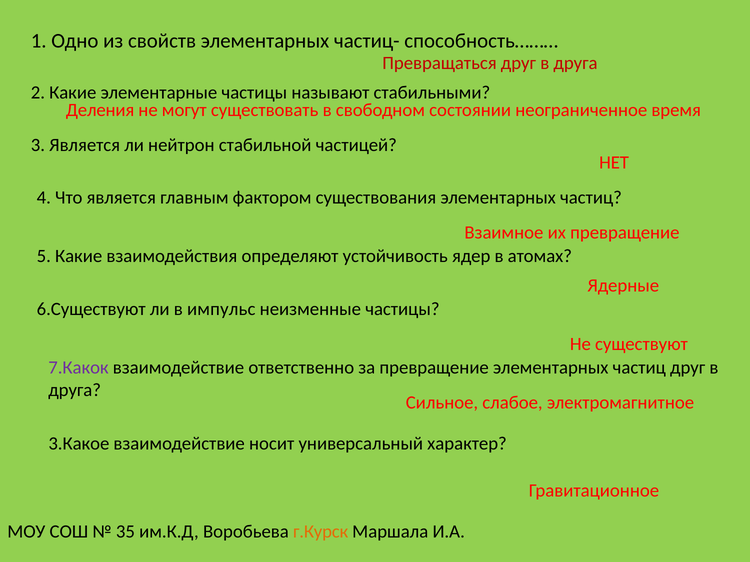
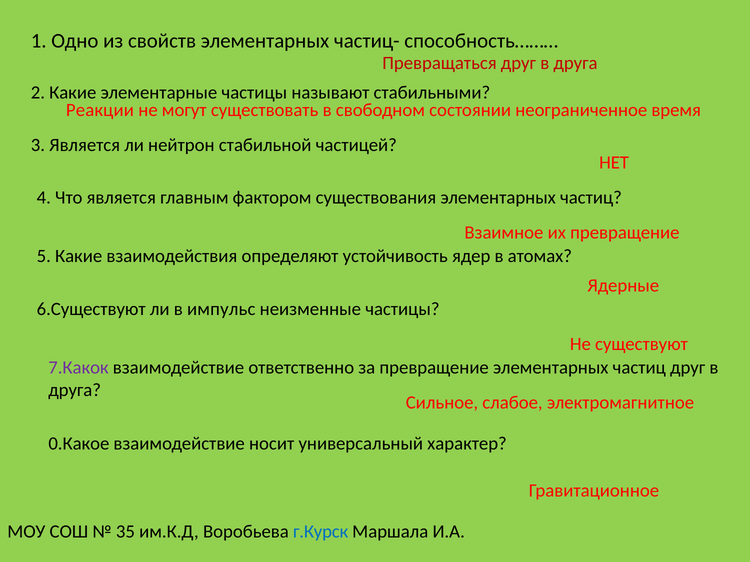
Деления: Деления -> Реакции
3.Какое: 3.Какое -> 0.Какое
г.Курск colour: orange -> blue
